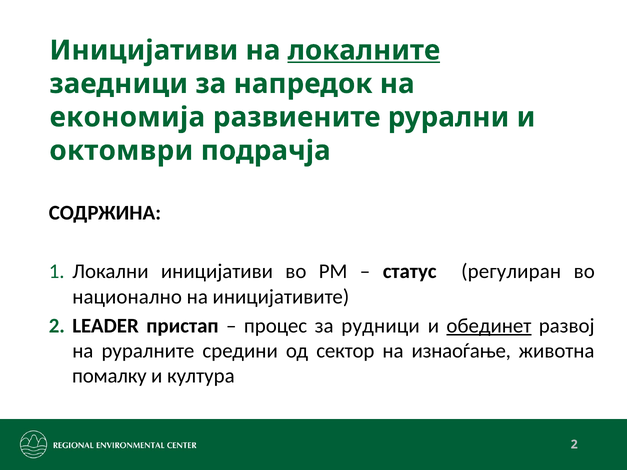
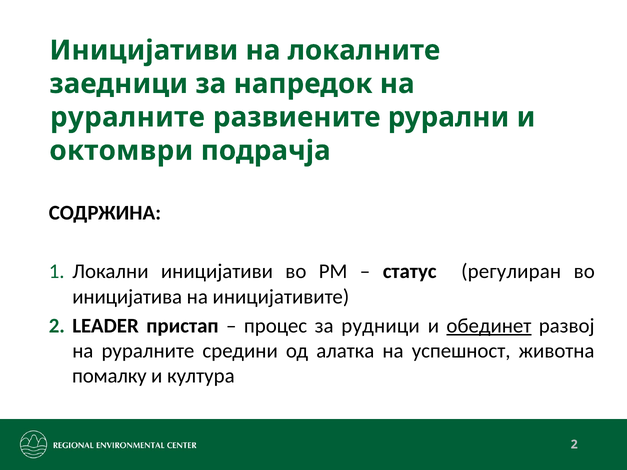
локалните underline: present -> none
економија at (127, 117): економија -> руралните
национално: национално -> иницијатива
сектор: сектор -> алатка
изнаоѓање: изнаоѓање -> успешност
